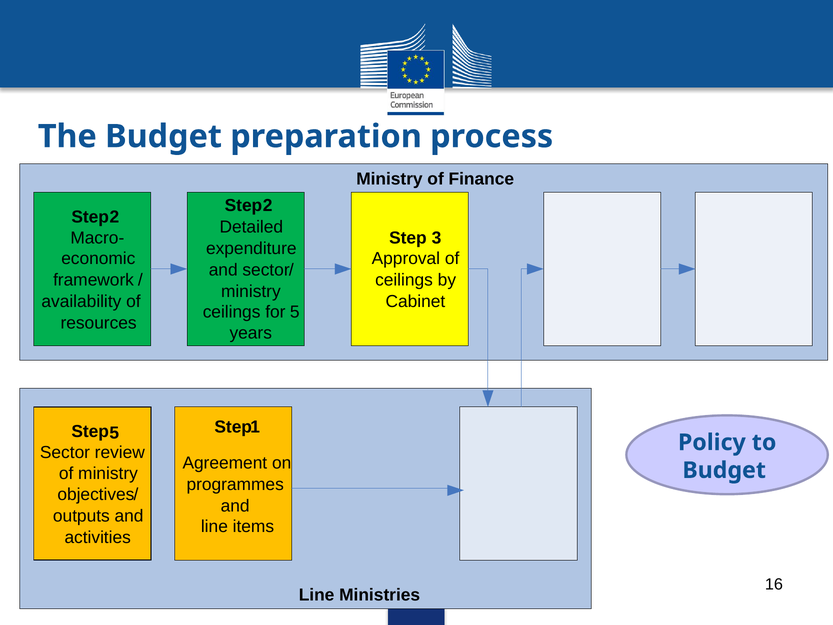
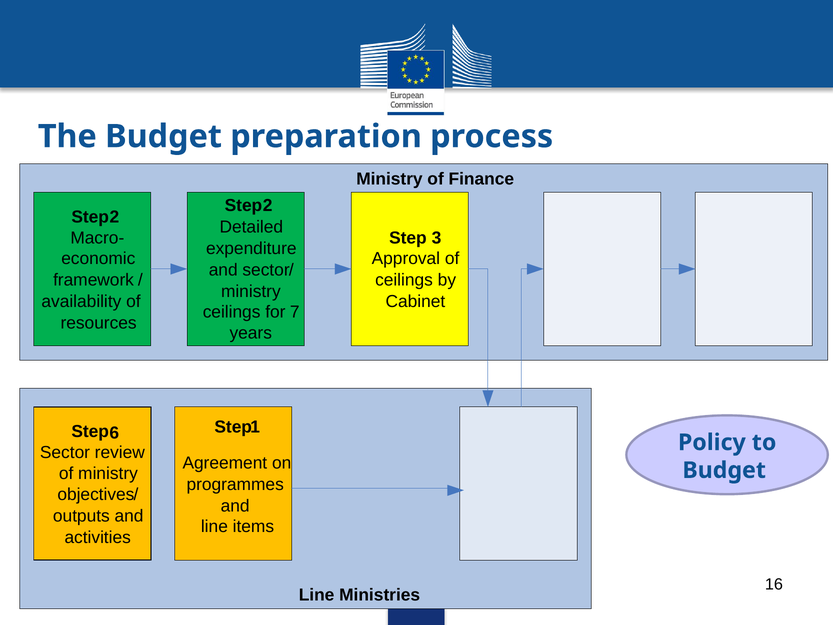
for 5: 5 -> 7
Step 5: 5 -> 6
